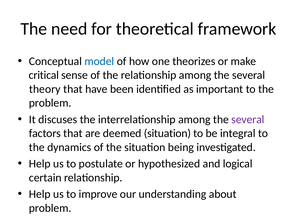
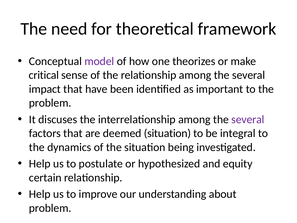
model colour: blue -> purple
theory: theory -> impact
logical: logical -> equity
